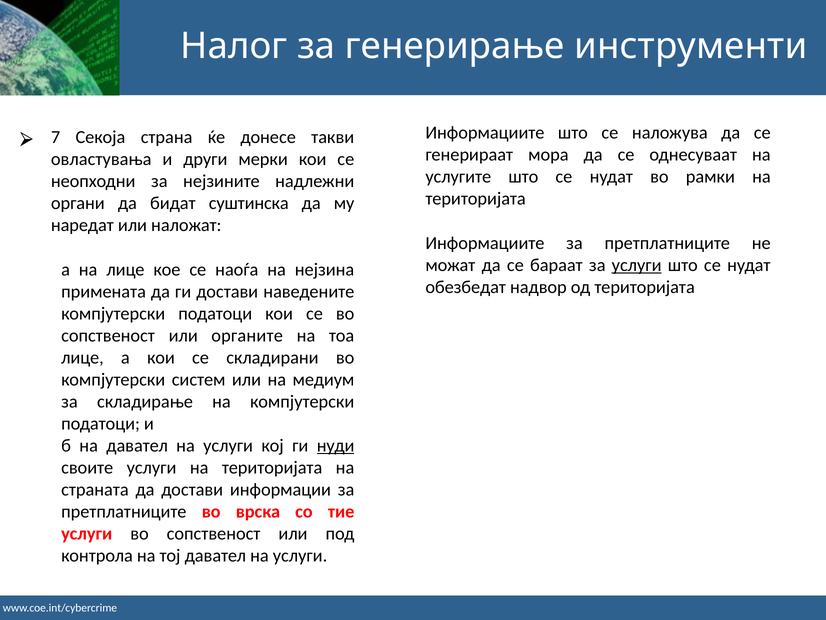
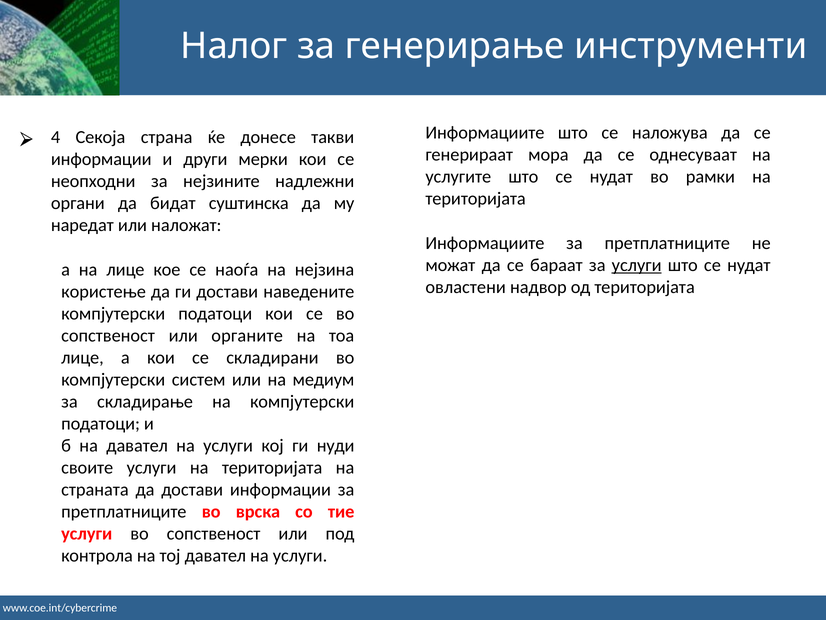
7: 7 -> 4
овластувања at (101, 159): овластувања -> информации
обезбедат: обезбедат -> овластени
примената: примената -> користење
нуди underline: present -> none
